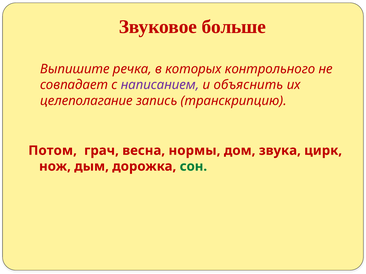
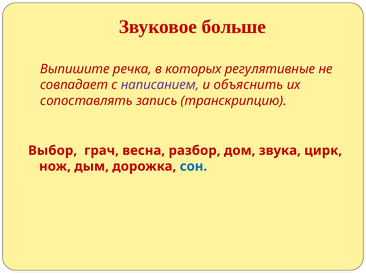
контрольного: контрольного -> регулятивные
целеполагание: целеполагание -> сопоставлять
Потом: Потом -> Выбор
нормы: нормы -> разбор
сон colour: green -> blue
